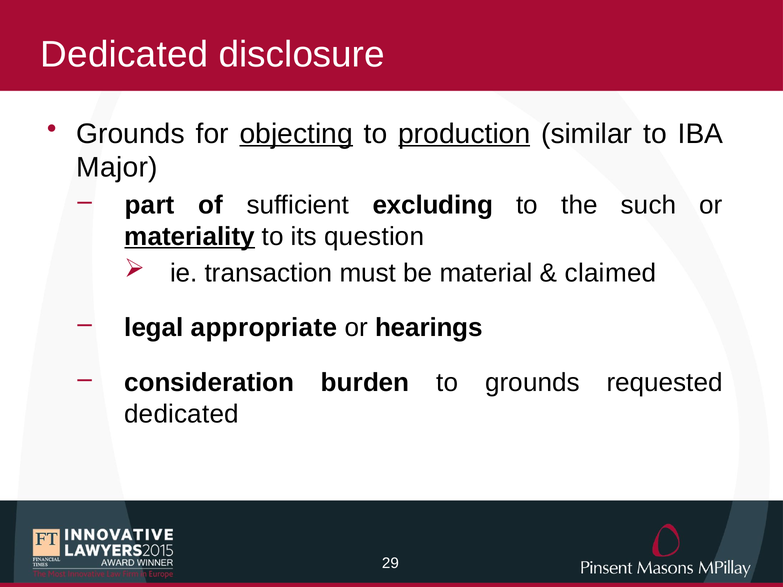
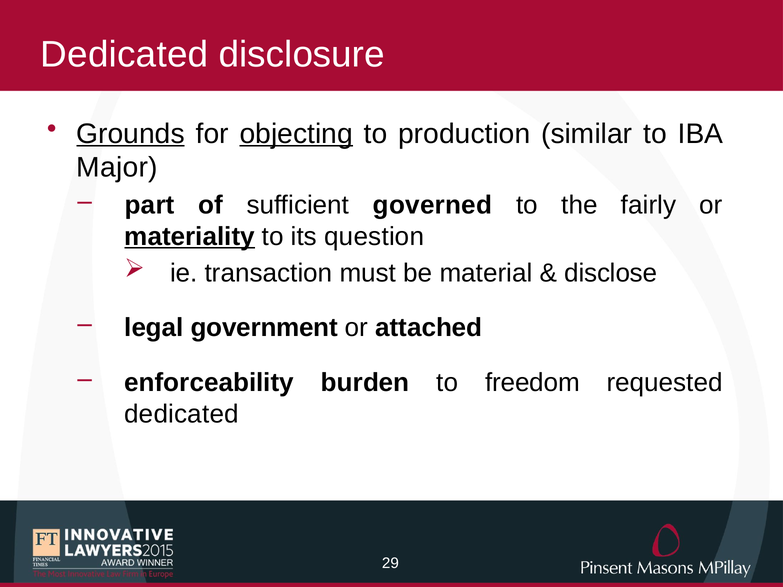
Grounds at (131, 134) underline: none -> present
production underline: present -> none
excluding: excluding -> governed
such: such -> fairly
claimed: claimed -> disclose
appropriate: appropriate -> government
hearings: hearings -> attached
consideration: consideration -> enforceability
to grounds: grounds -> freedom
